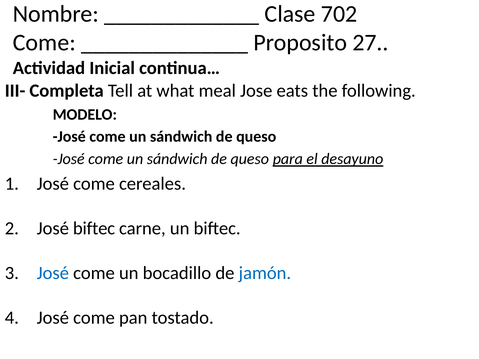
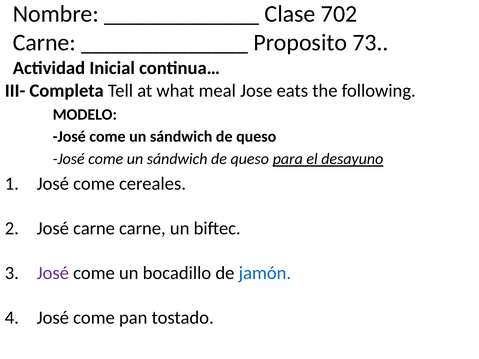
Come at (44, 43): Come -> Carne
27: 27 -> 73
José biftec: biftec -> carne
José at (53, 273) colour: blue -> purple
